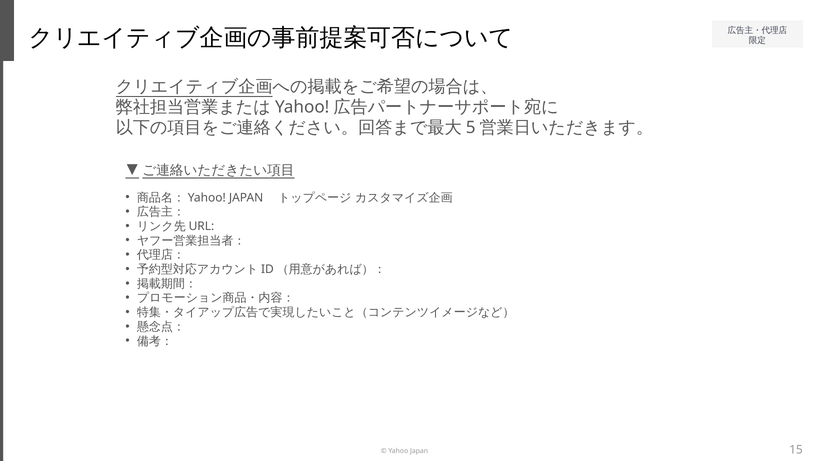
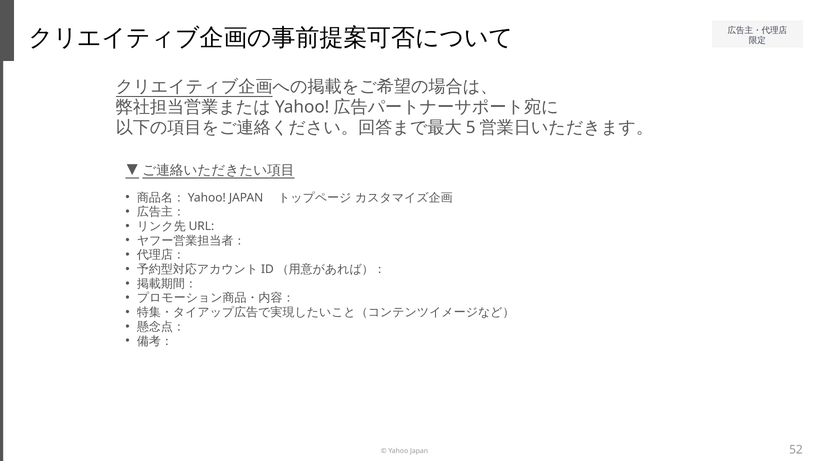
15: 15 -> 52
